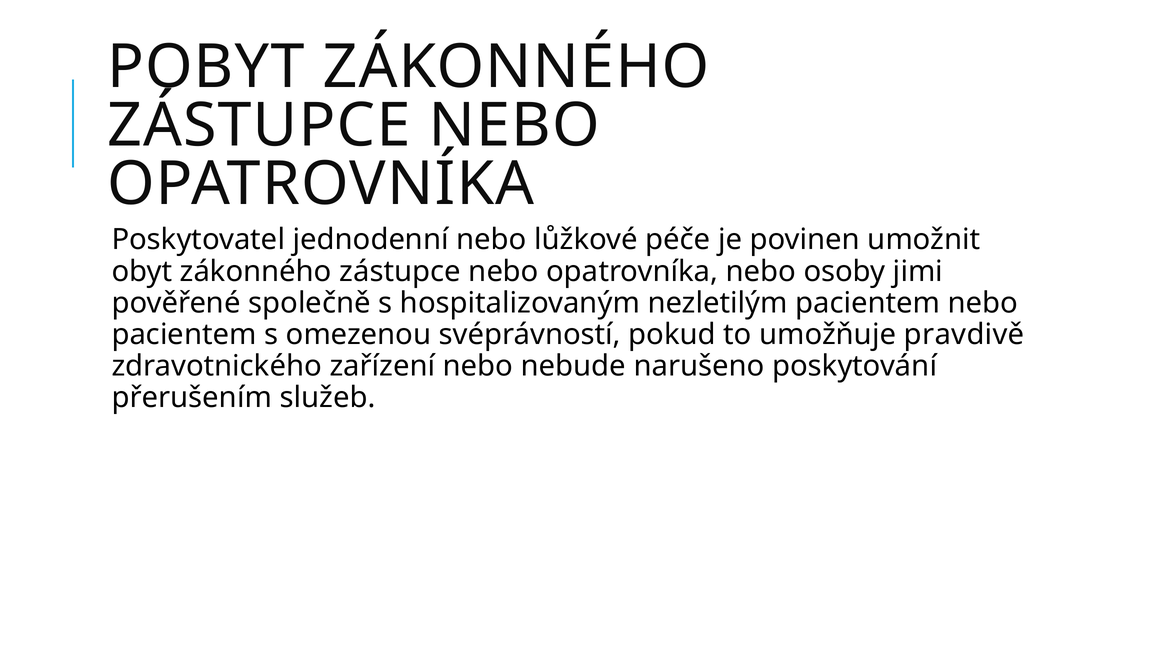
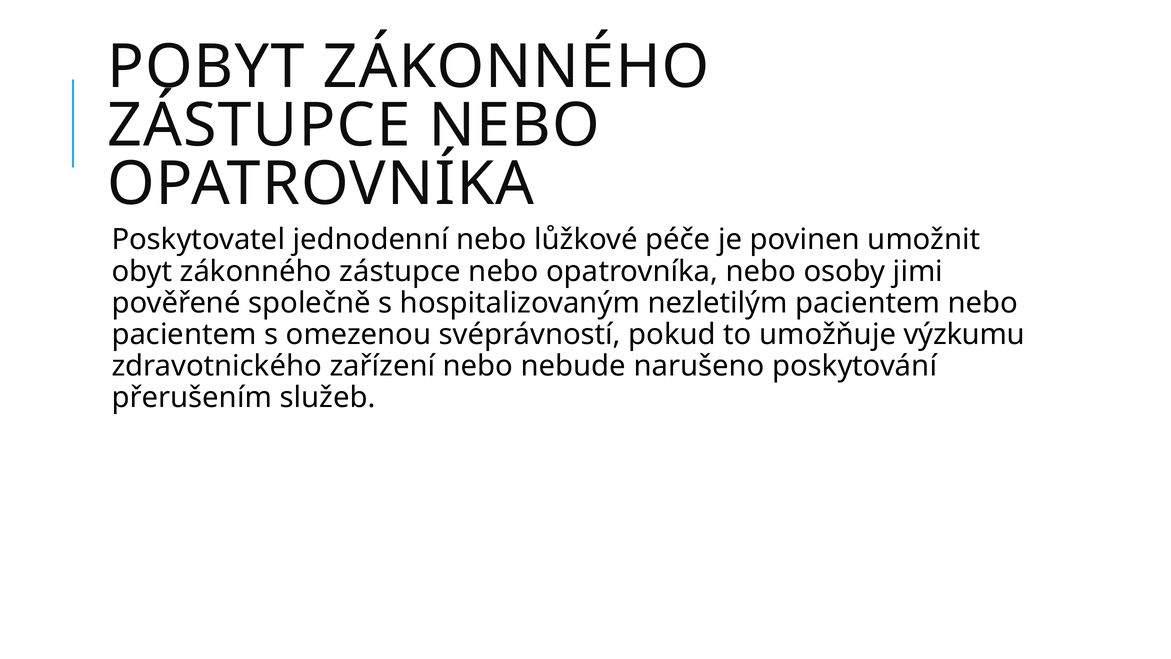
pravdivě: pravdivě -> výzkumu
